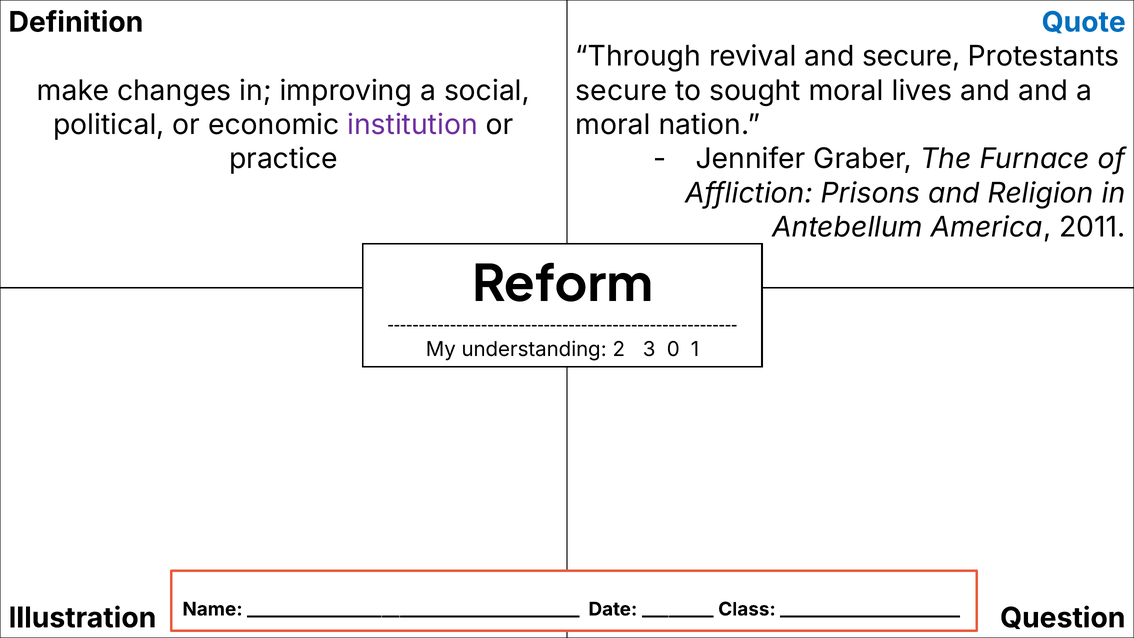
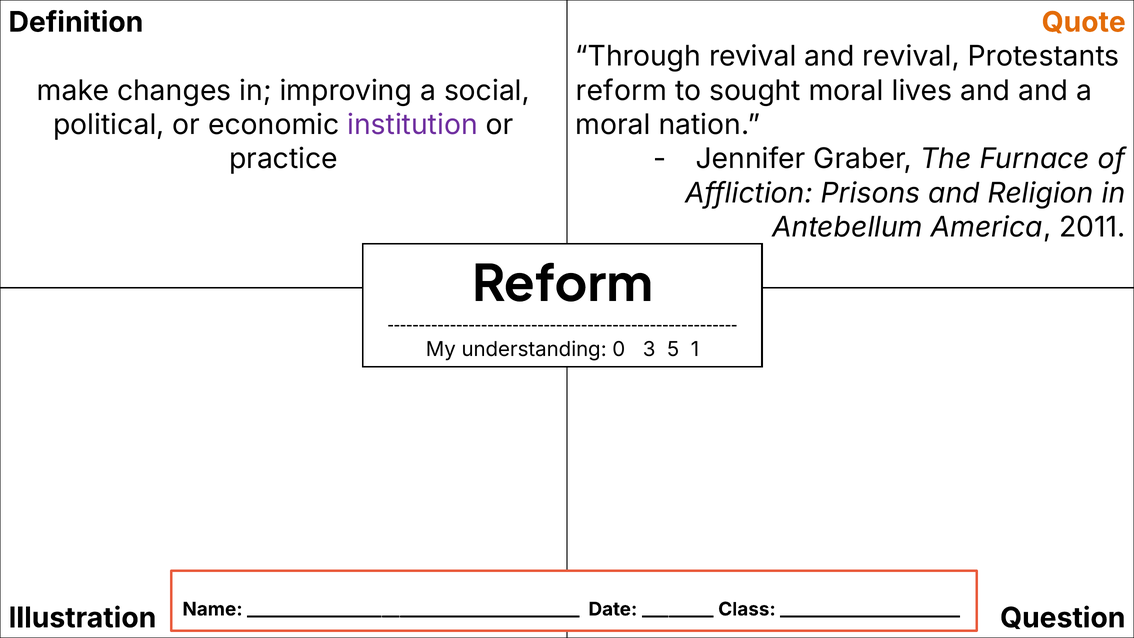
Quote colour: blue -> orange
and secure: secure -> revival
secure at (621, 91): secure -> reform
2: 2 -> 0
0: 0 -> 5
